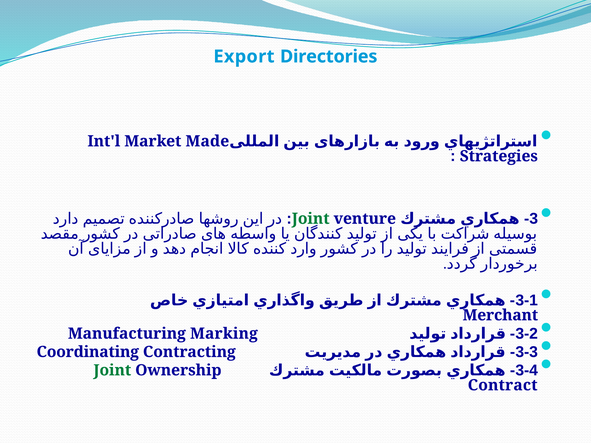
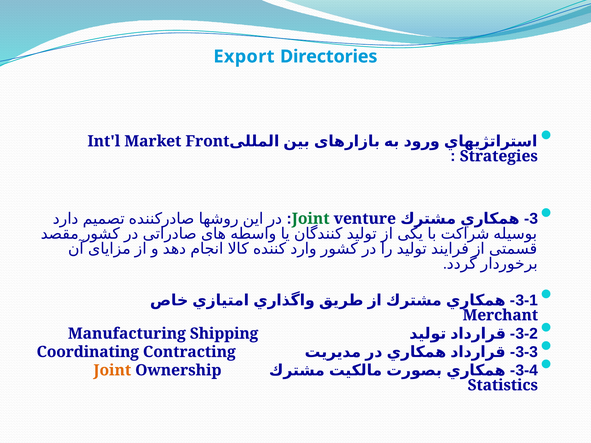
Made: Made -> Front
Marking: Marking -> Shipping
Joint at (112, 370) colour: green -> orange
Contract: Contract -> Statistics
